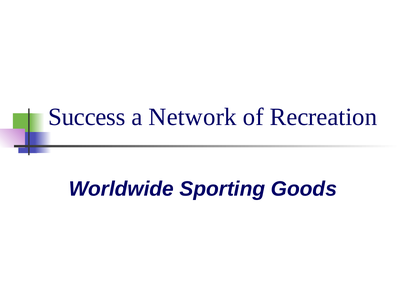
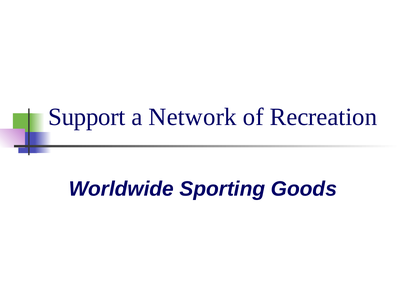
Success: Success -> Support
